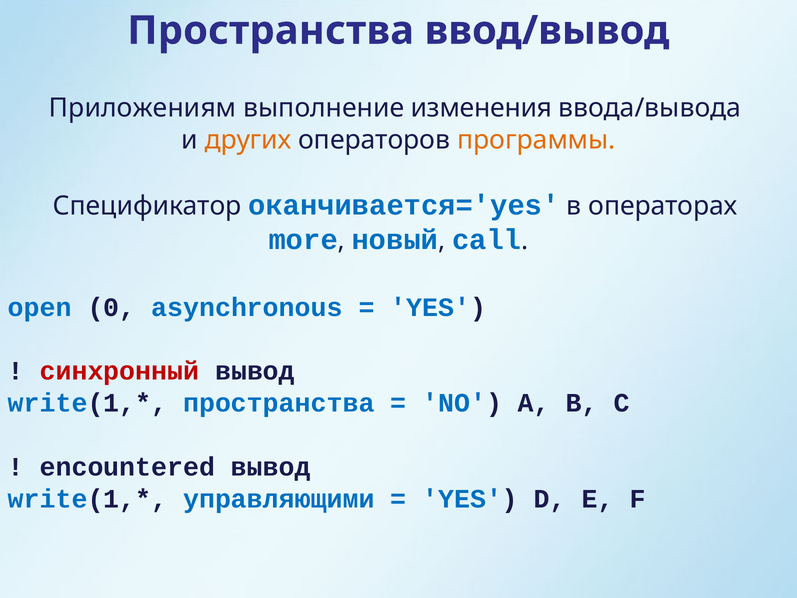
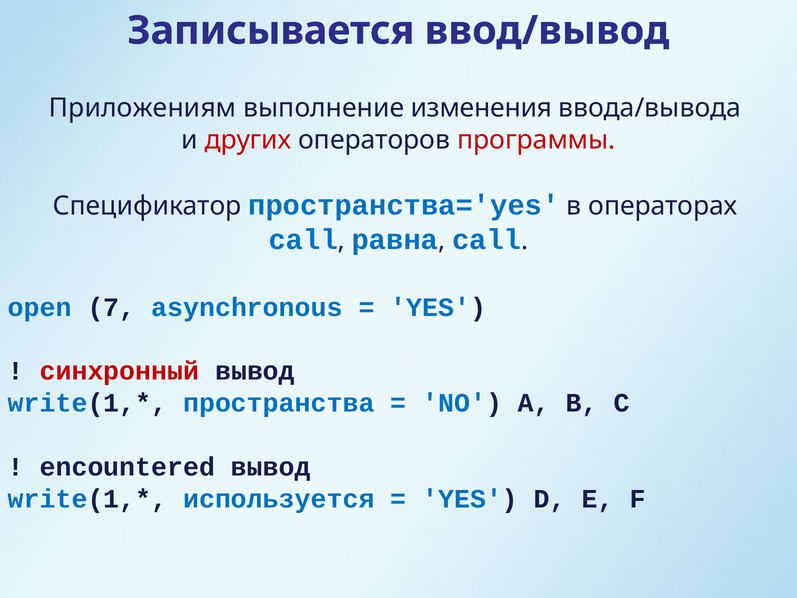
Пространства at (271, 31): Пространства -> Записывается
других colour: orange -> red
программы colour: orange -> red
оканчивается='yes: оканчивается='yes -> пространства='yes
more at (303, 240): more -> call
новый: новый -> равна
0: 0 -> 7
управляющими: управляющими -> используется
